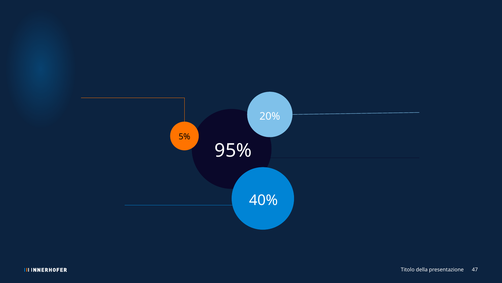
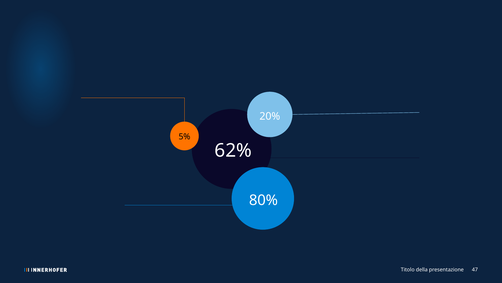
95%: 95% -> 62%
40%: 40% -> 80%
